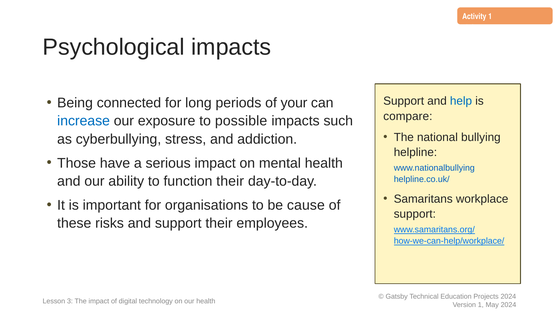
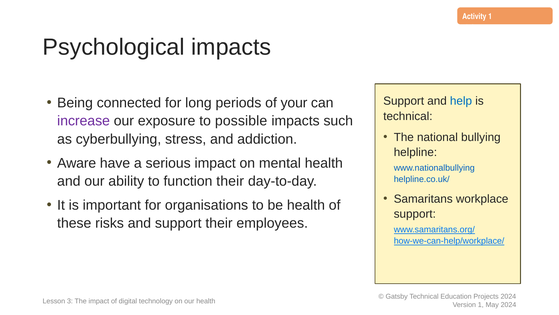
compare at (408, 116): compare -> technical
increase colour: blue -> purple
Those: Those -> Aware
be cause: cause -> health
